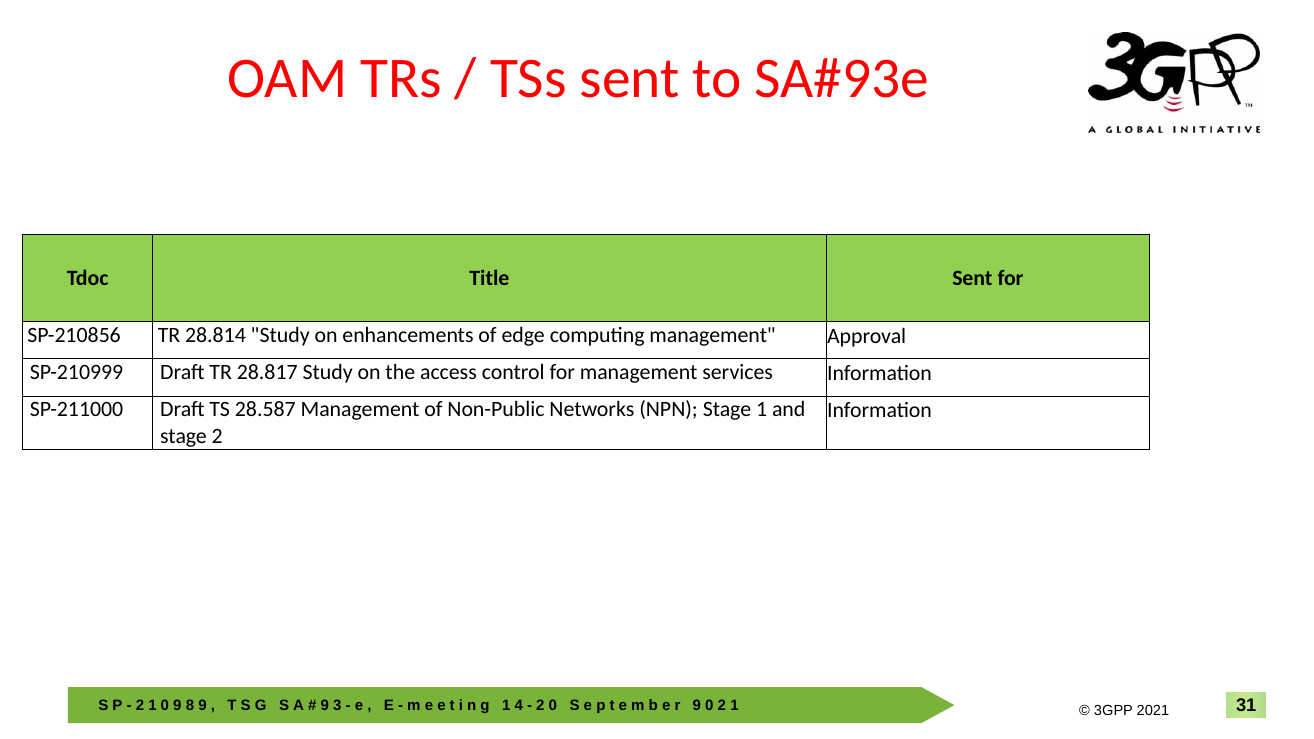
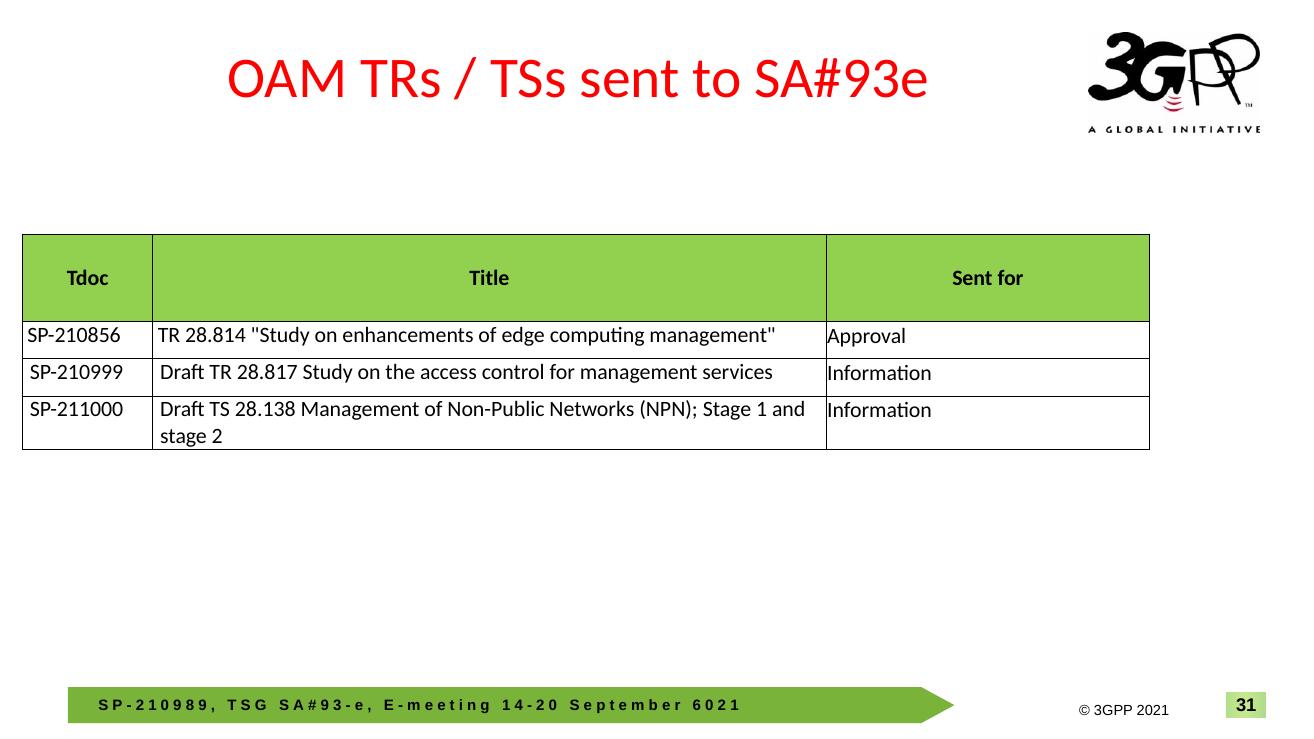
28.587: 28.587 -> 28.138
9 at (697, 706): 9 -> 6
